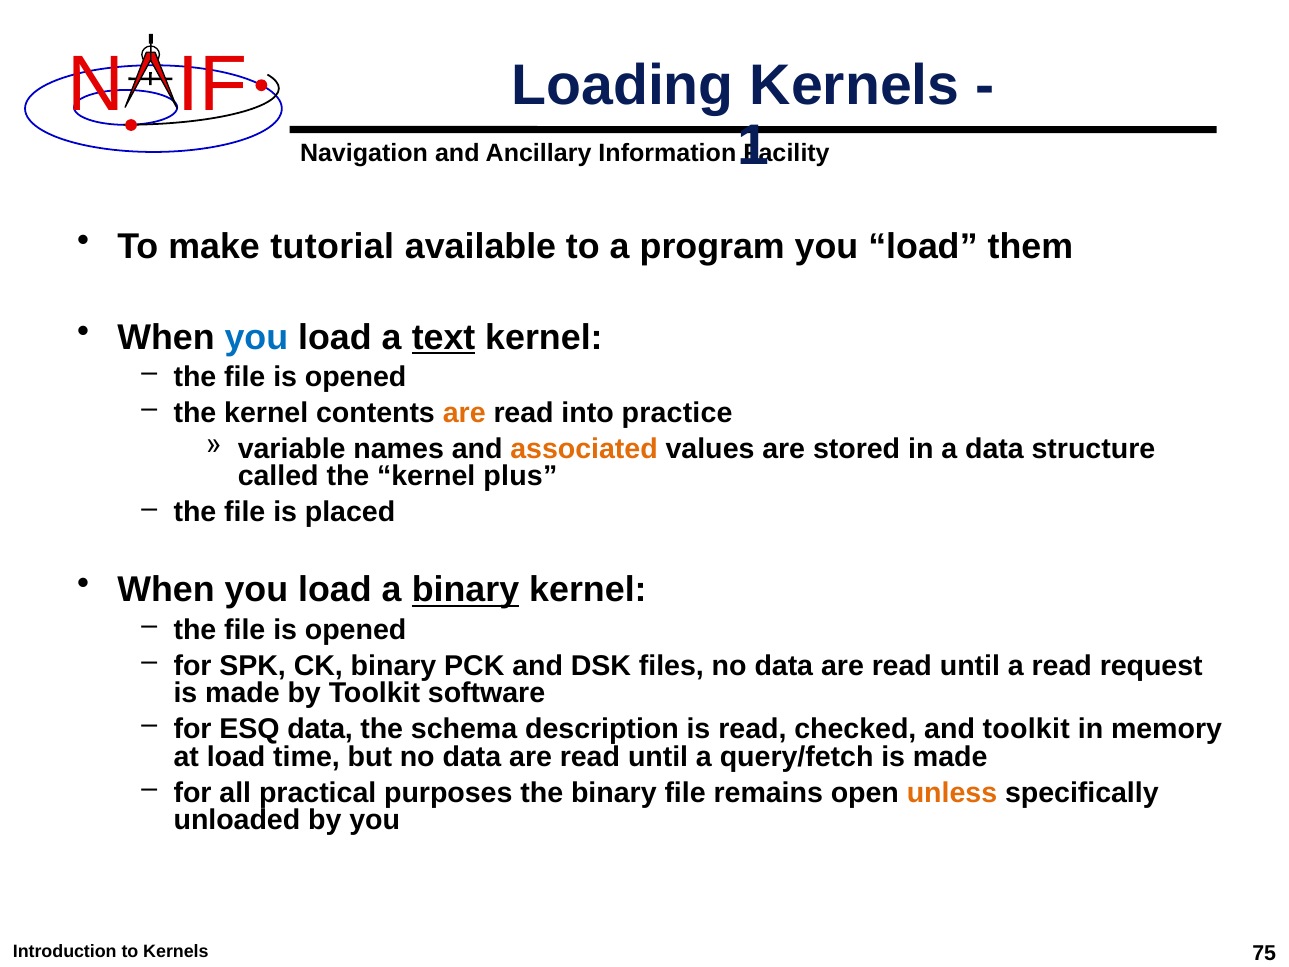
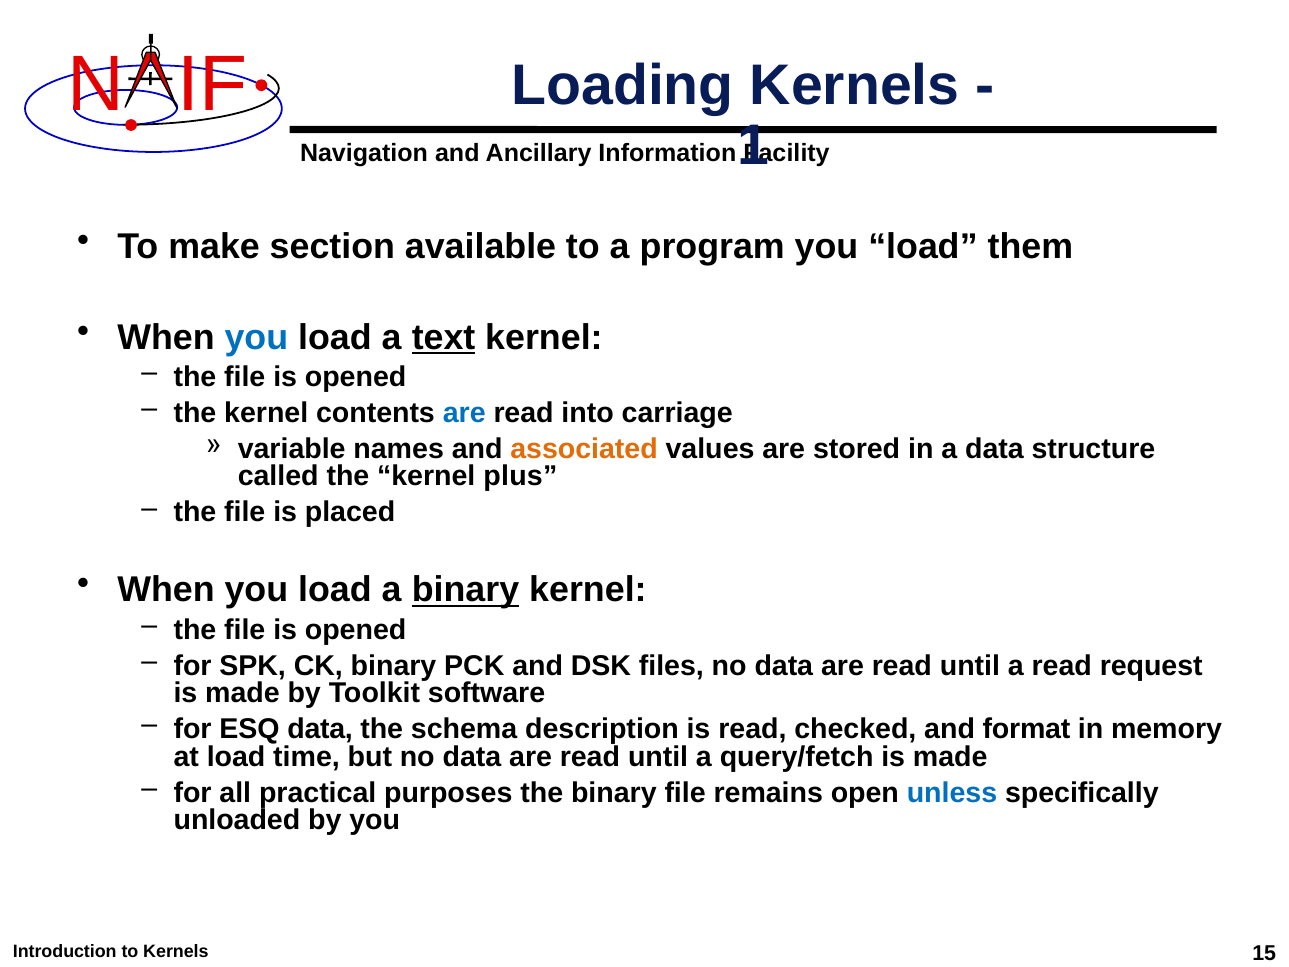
tutorial: tutorial -> section
are at (464, 413) colour: orange -> blue
practice: practice -> carriage
and toolkit: toolkit -> format
unless colour: orange -> blue
75: 75 -> 15
